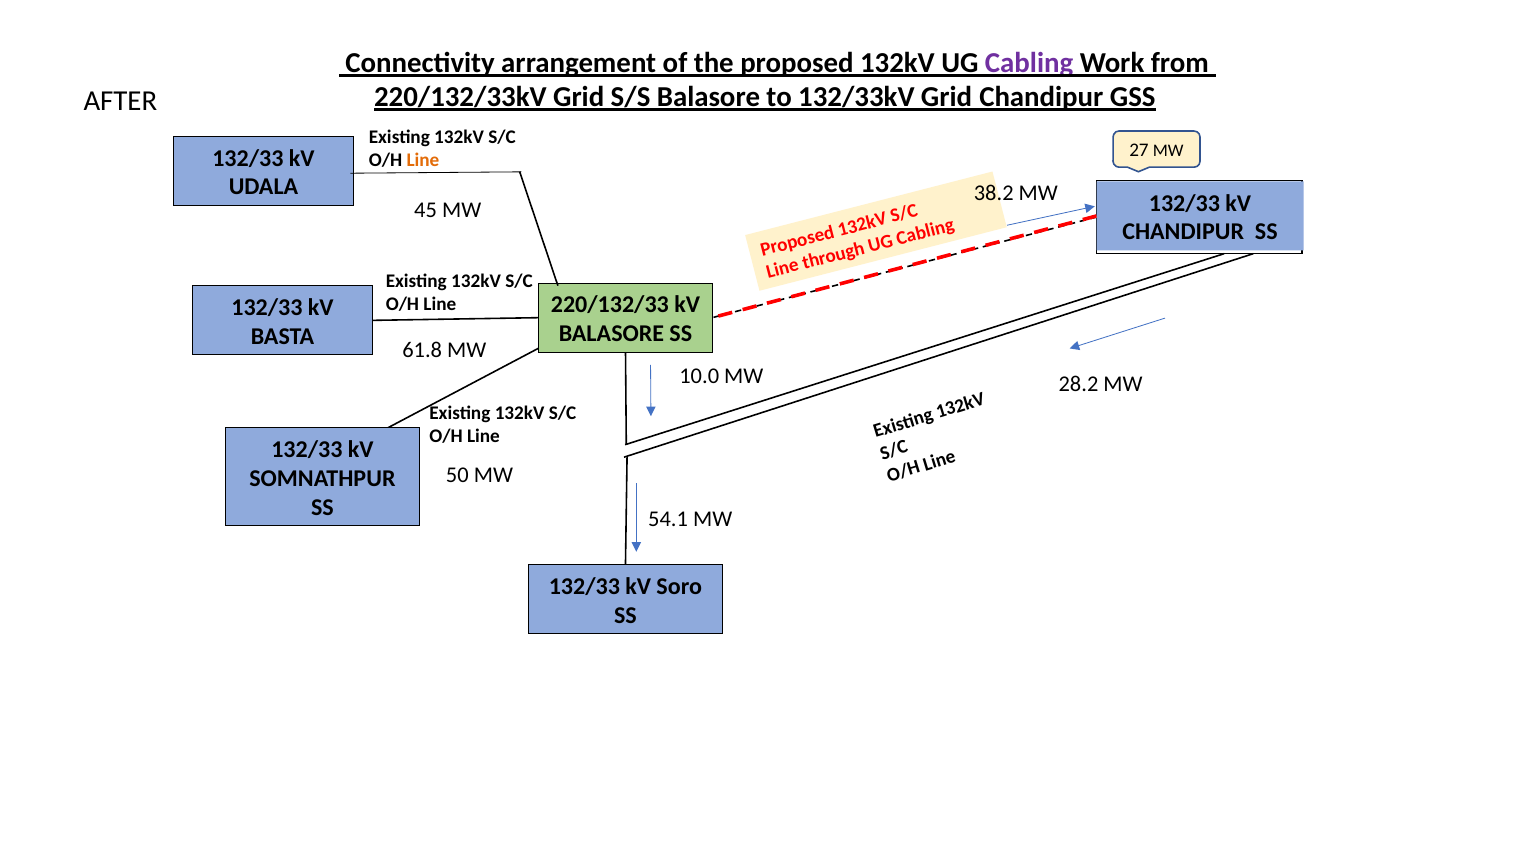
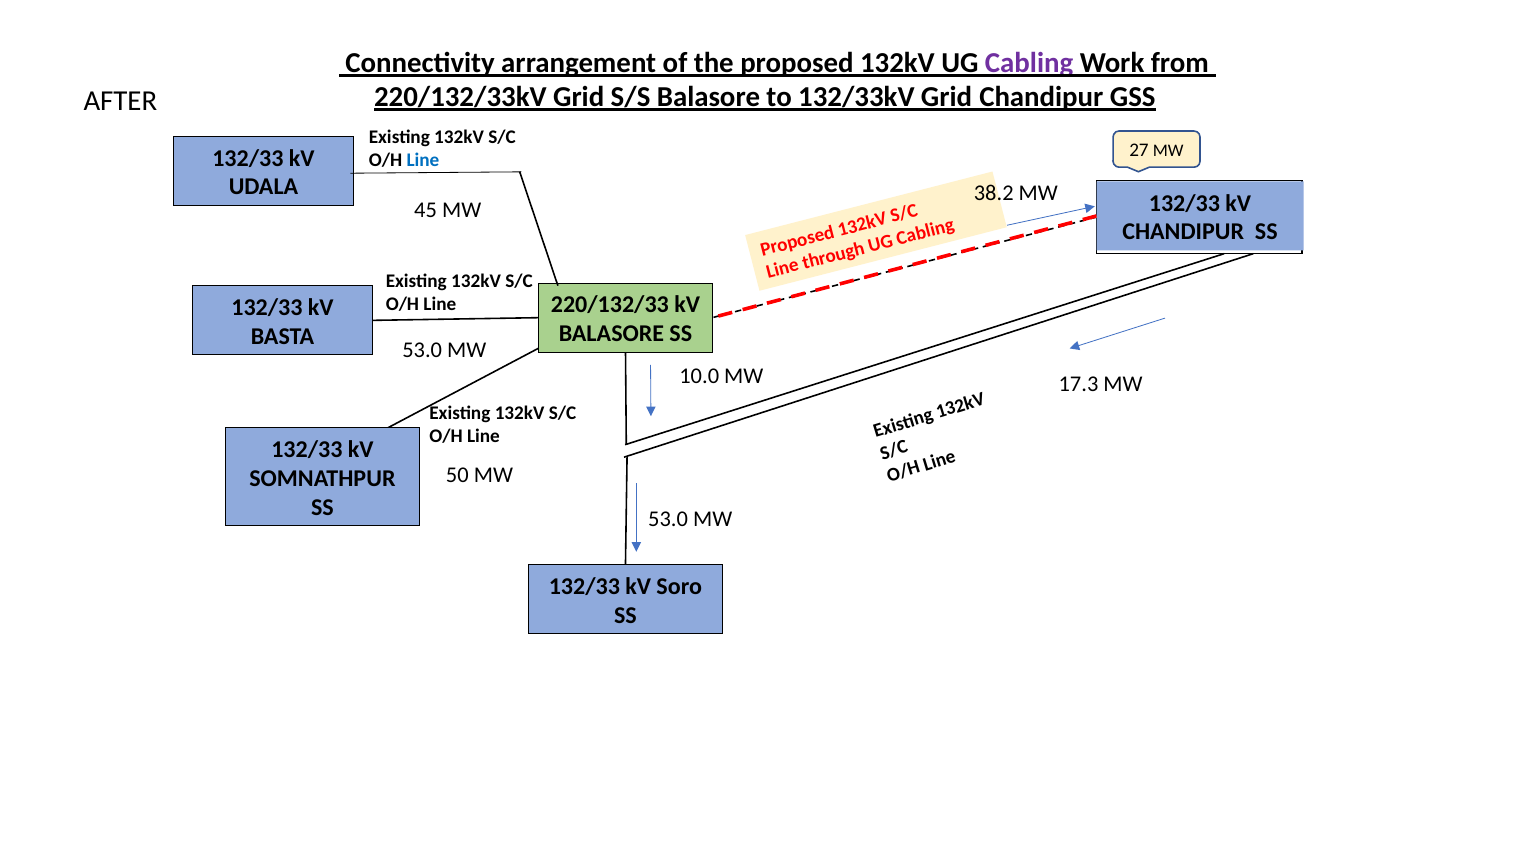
Line at (423, 160) colour: orange -> blue
61.8 at (422, 350): 61.8 -> 53.0
28.2: 28.2 -> 17.3
54.1 at (668, 519): 54.1 -> 53.0
